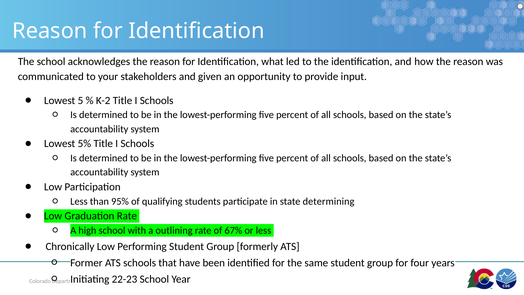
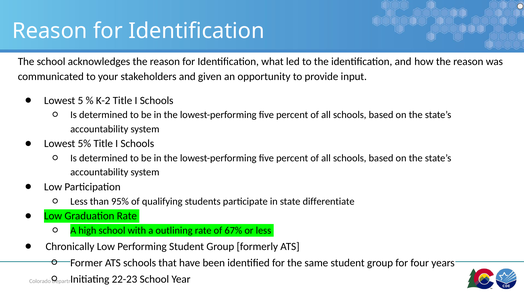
determining: determining -> differentiate
